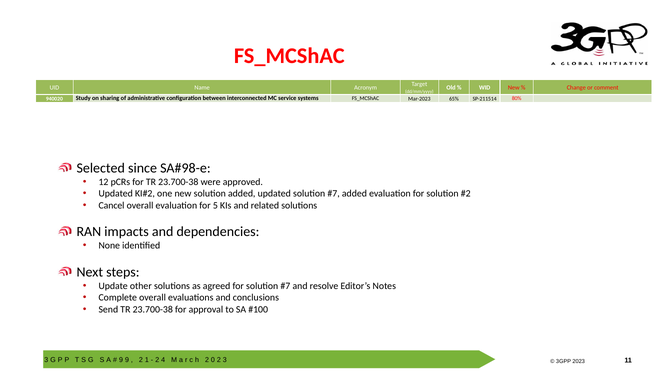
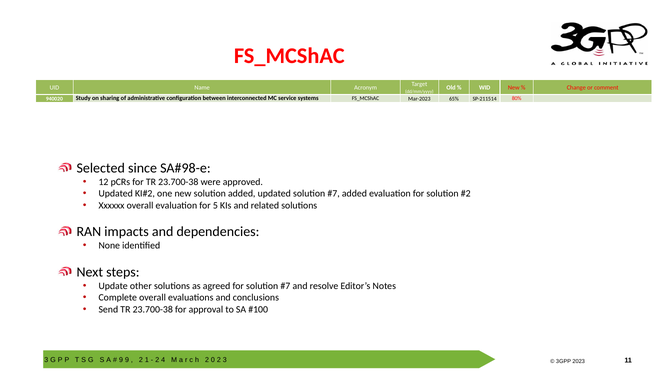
Cancel: Cancel -> Xxxxxx
